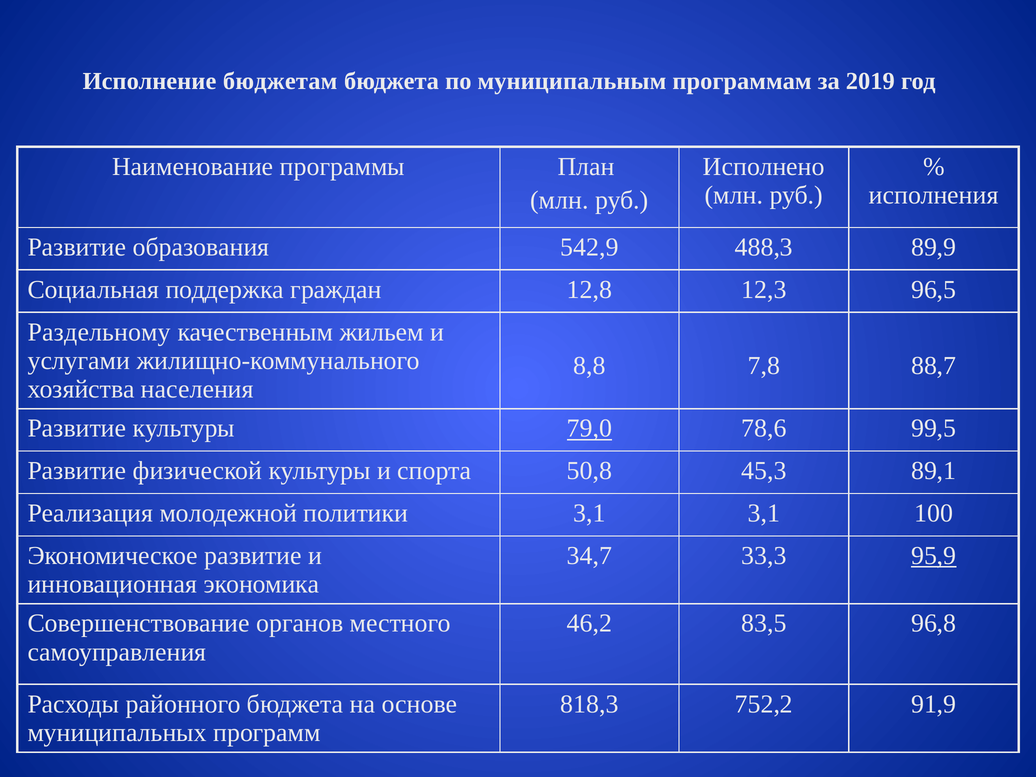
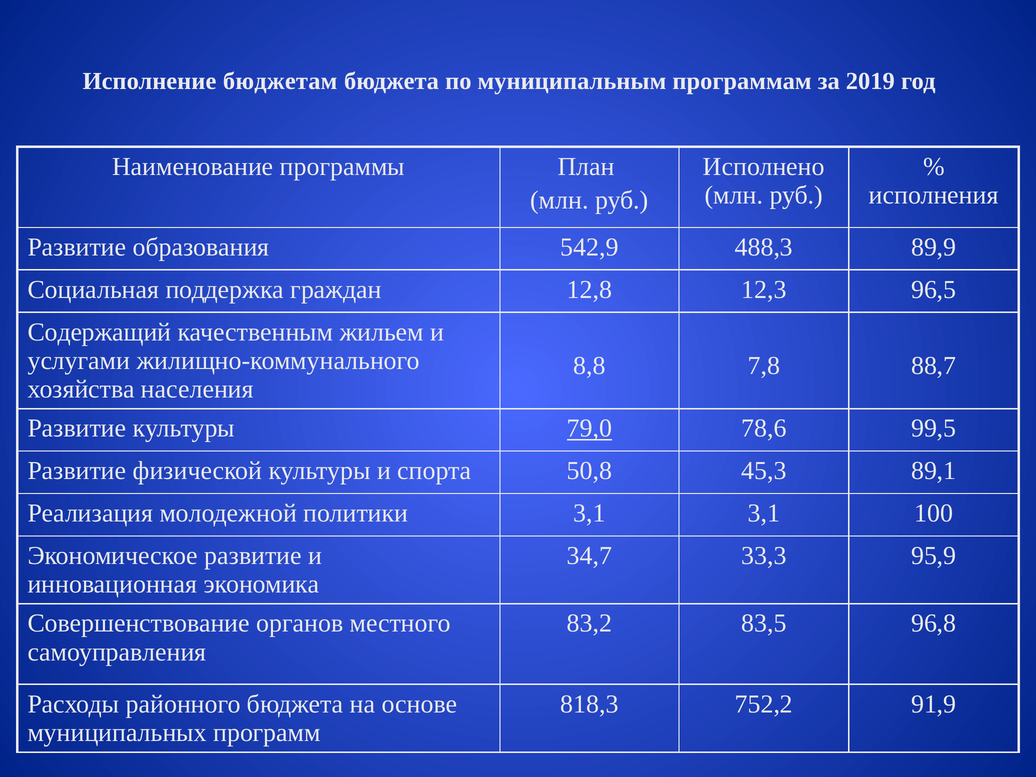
Раздельному: Раздельному -> Содержащий
95,9 underline: present -> none
46,2: 46,2 -> 83,2
